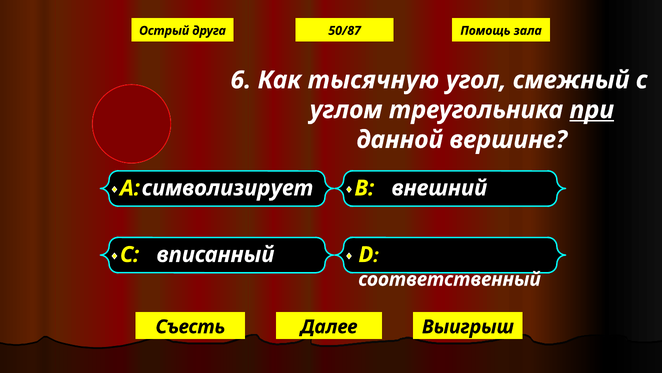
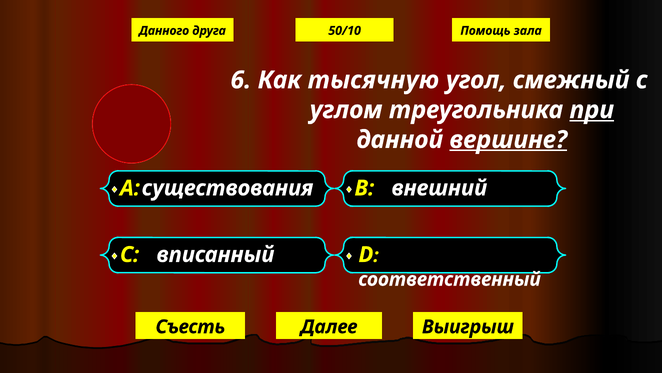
Острый: Острый -> Данного
50/87: 50/87 -> 50/10
вершине underline: none -> present
символизирует: символизирует -> существования
